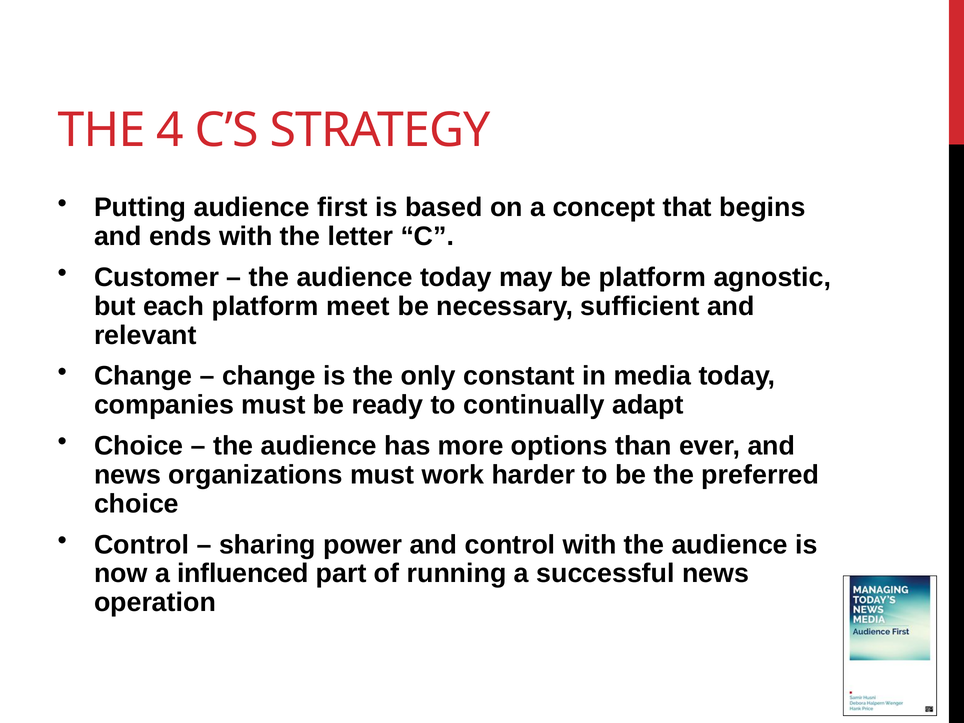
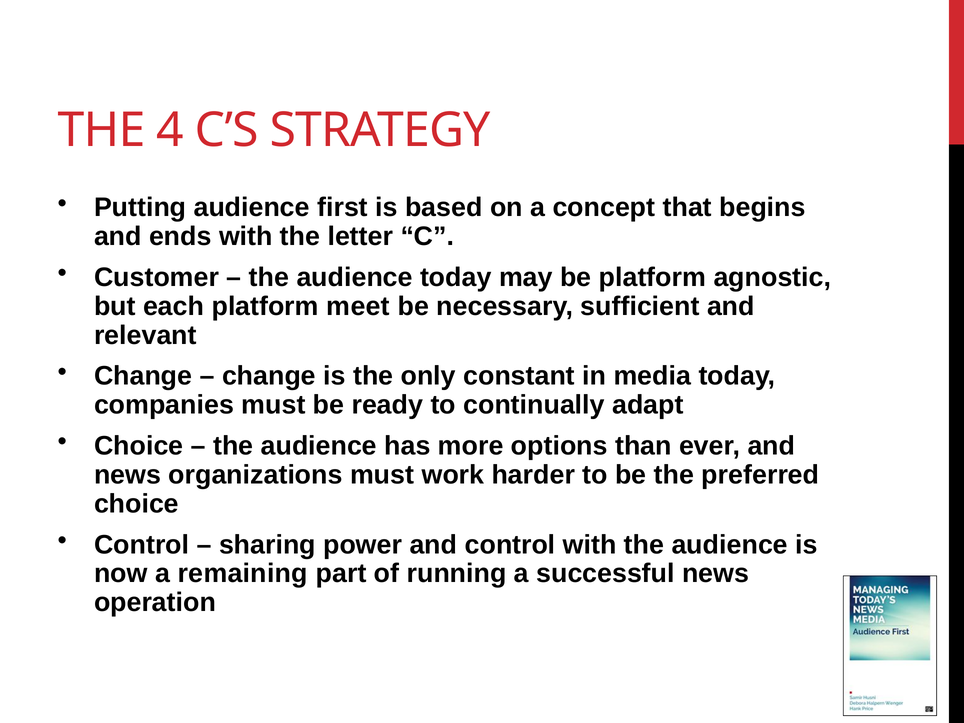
influenced: influenced -> remaining
